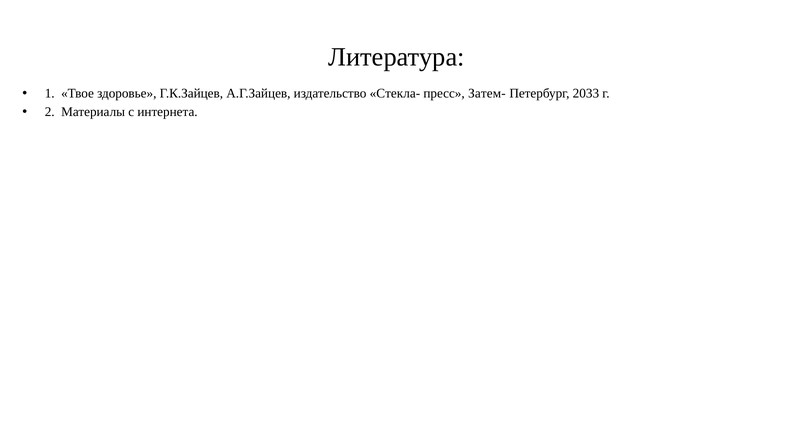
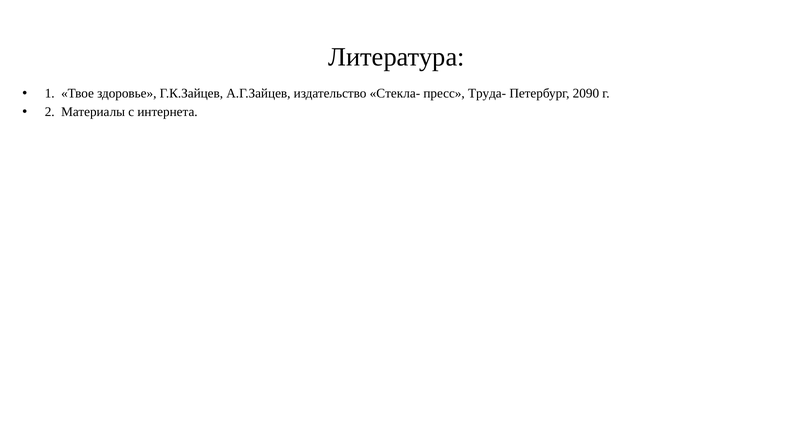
Затем-: Затем- -> Труда-
2033: 2033 -> 2090
